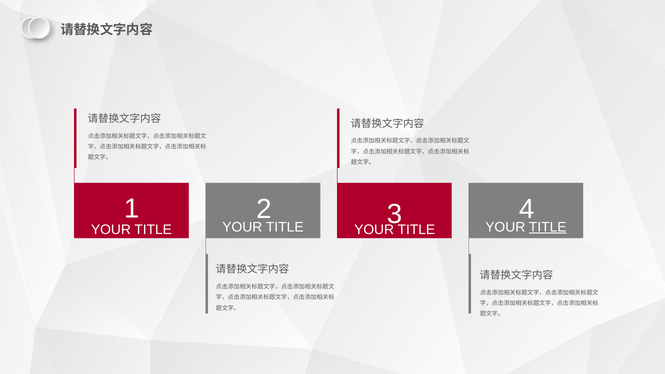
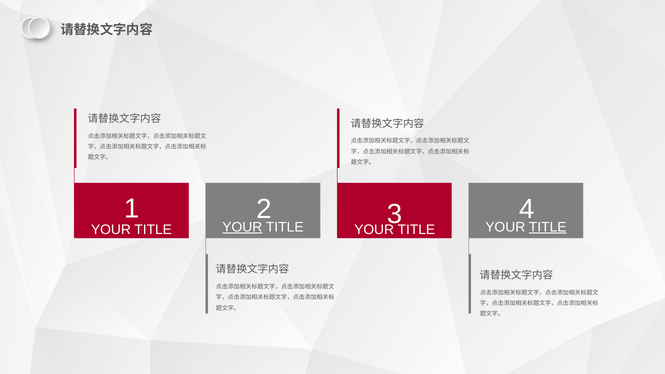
YOUR at (242, 227) underline: none -> present
